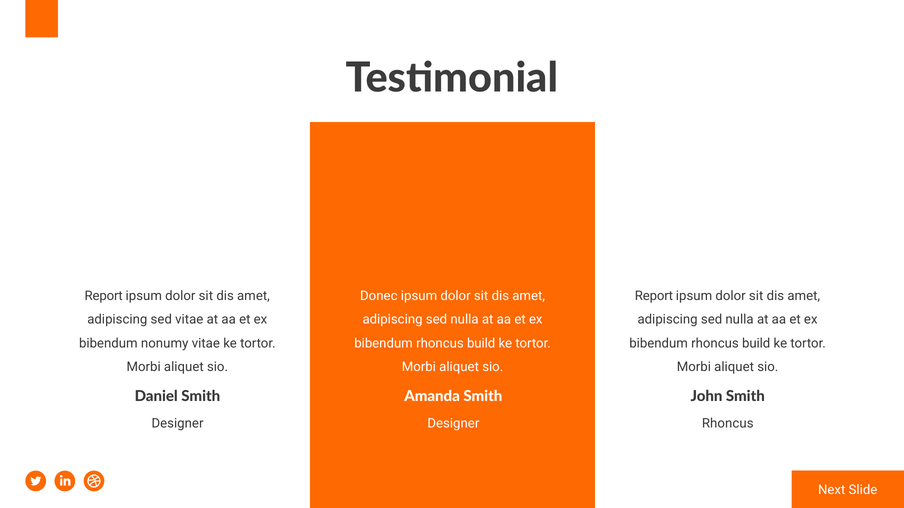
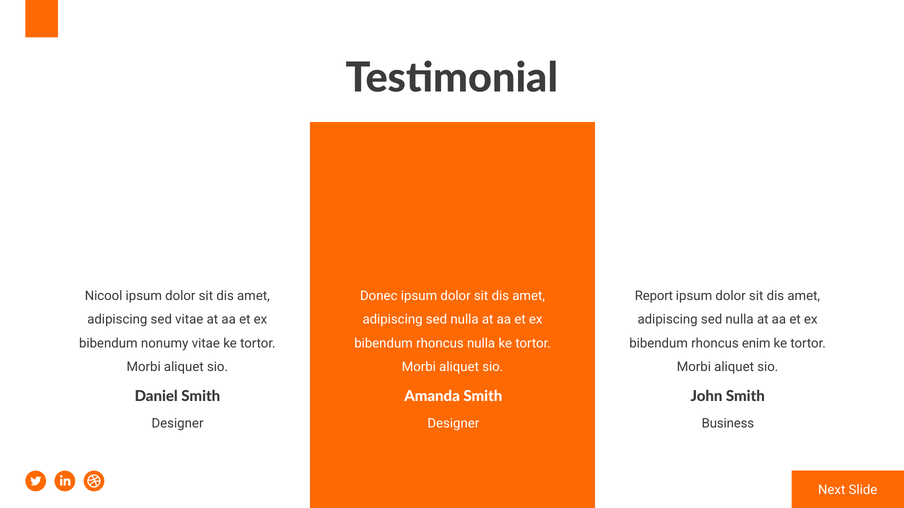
Report at (104, 296): Report -> Nicool
build at (481, 344): build -> nulla
build at (756, 344): build -> enim
Rhoncus at (728, 424): Rhoncus -> Business
